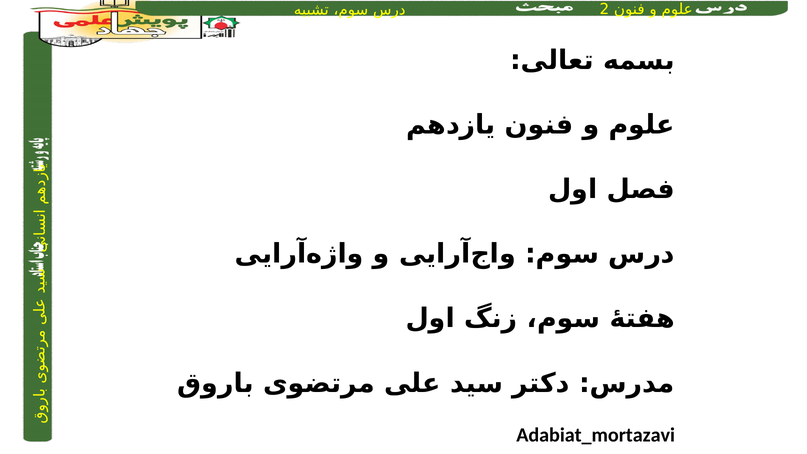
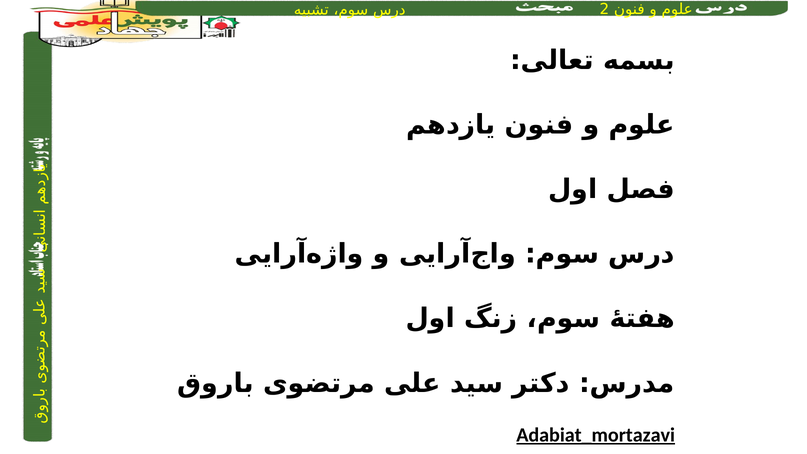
Adabiat_mortazavi underline: none -> present
